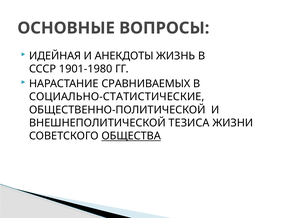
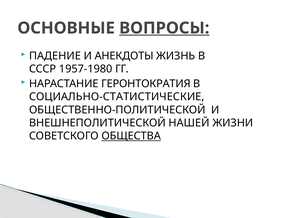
ВОПРОСЫ underline: none -> present
ИДЕЙНАЯ: ИДЕЙНАЯ -> ПАДЕНИЕ
1901-1980: 1901-1980 -> 1957-1980
СРАВНИВАЕМЫХ: СРАВНИВАЕМЫХ -> ГЕРОНТОКРАТИЯ
ТЕЗИСА: ТЕЗИСА -> НАШЕЙ
